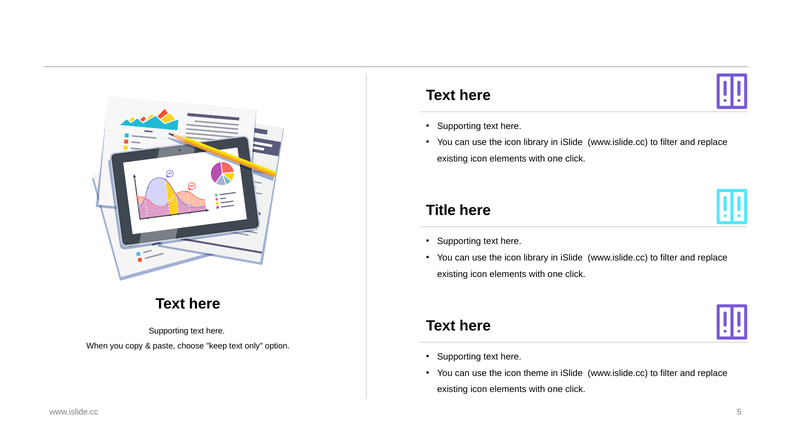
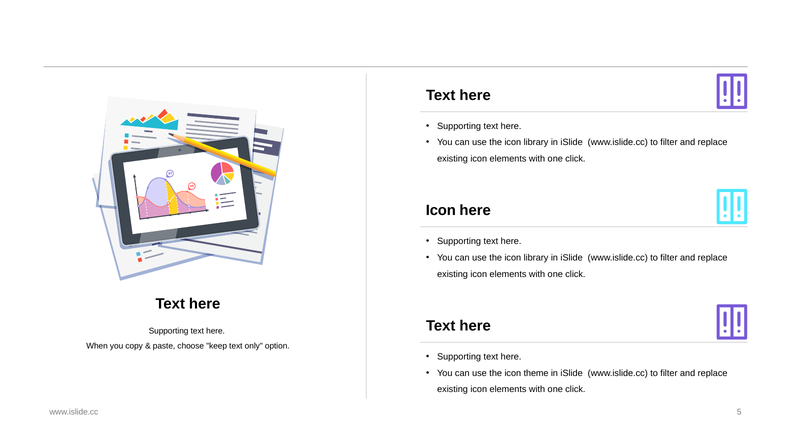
Title at (441, 210): Title -> Icon
